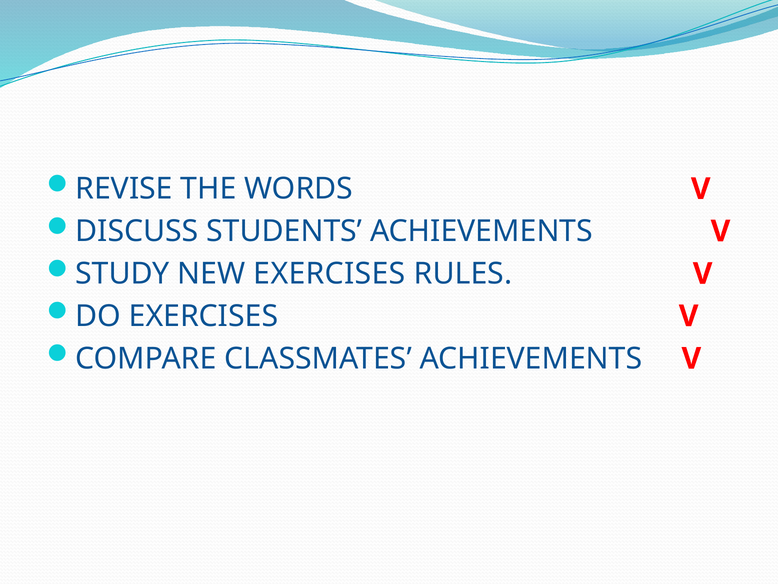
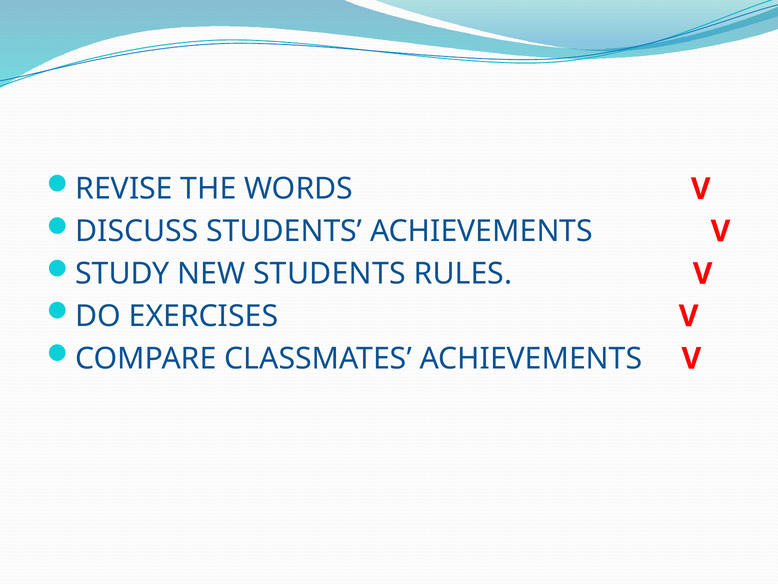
NEW EXERCISES: EXERCISES -> STUDENTS
